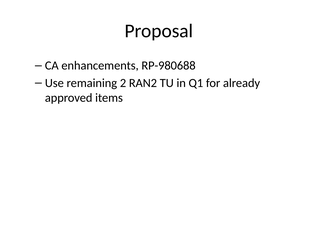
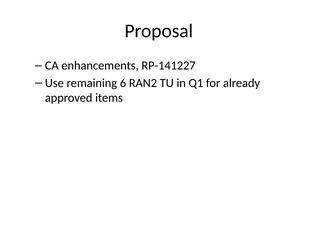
RP-980688: RP-980688 -> RP-141227
2: 2 -> 6
